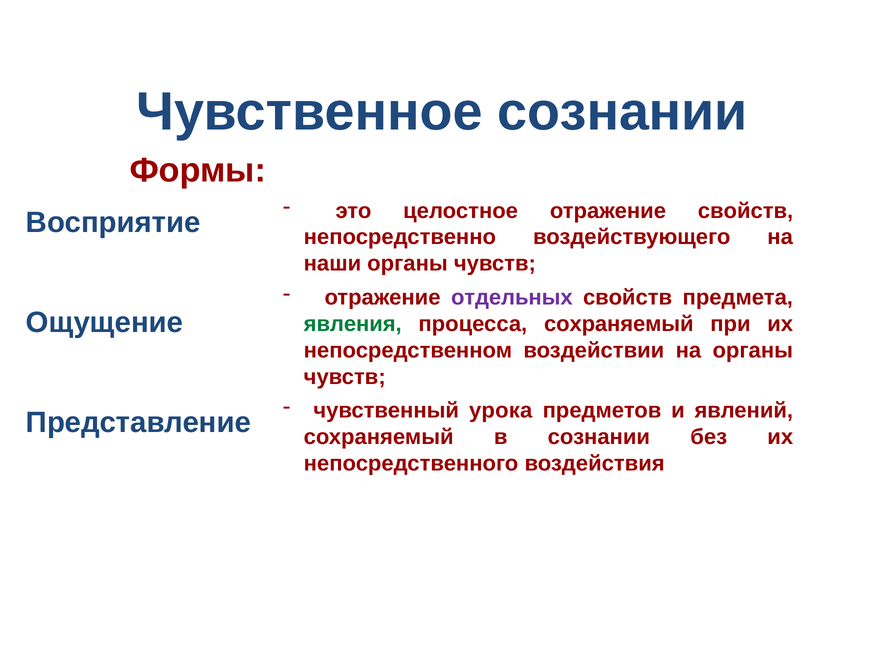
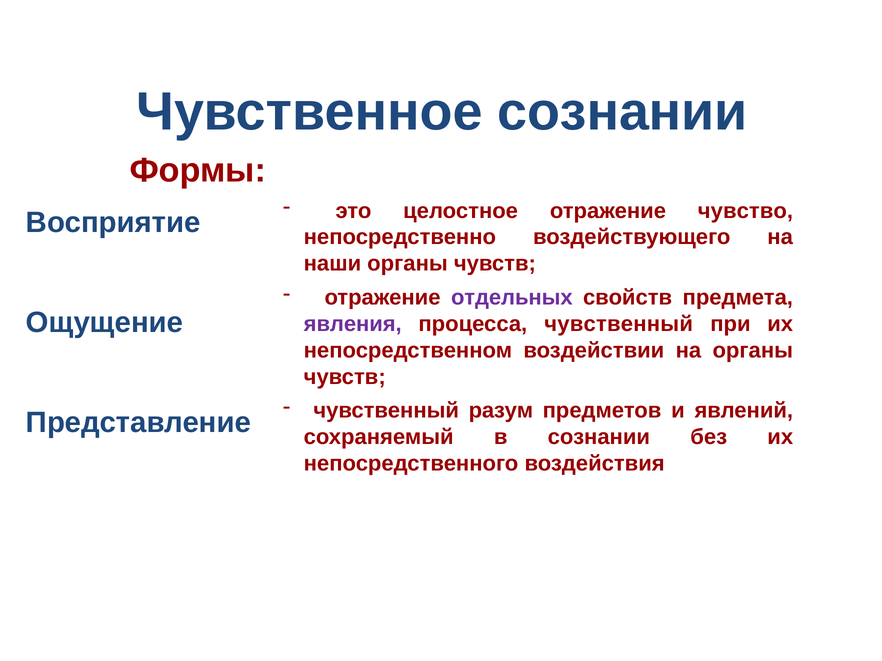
отражение свойств: свойств -> чувство
явления colour: green -> purple
процесса сохраняемый: сохраняемый -> чувственный
урока: урока -> разум
